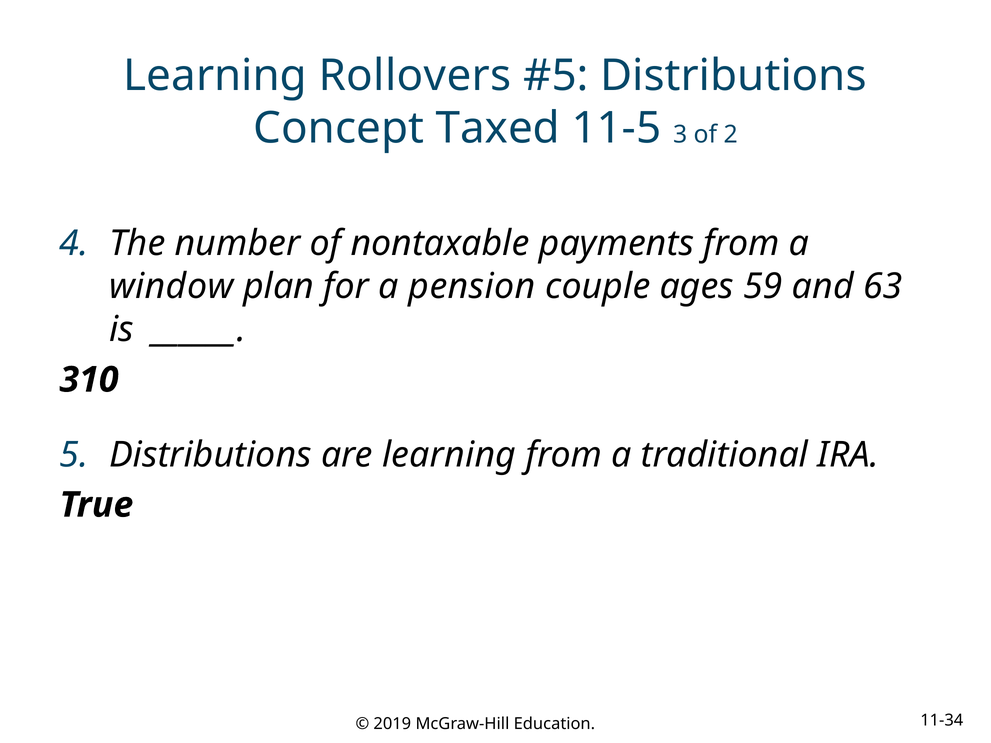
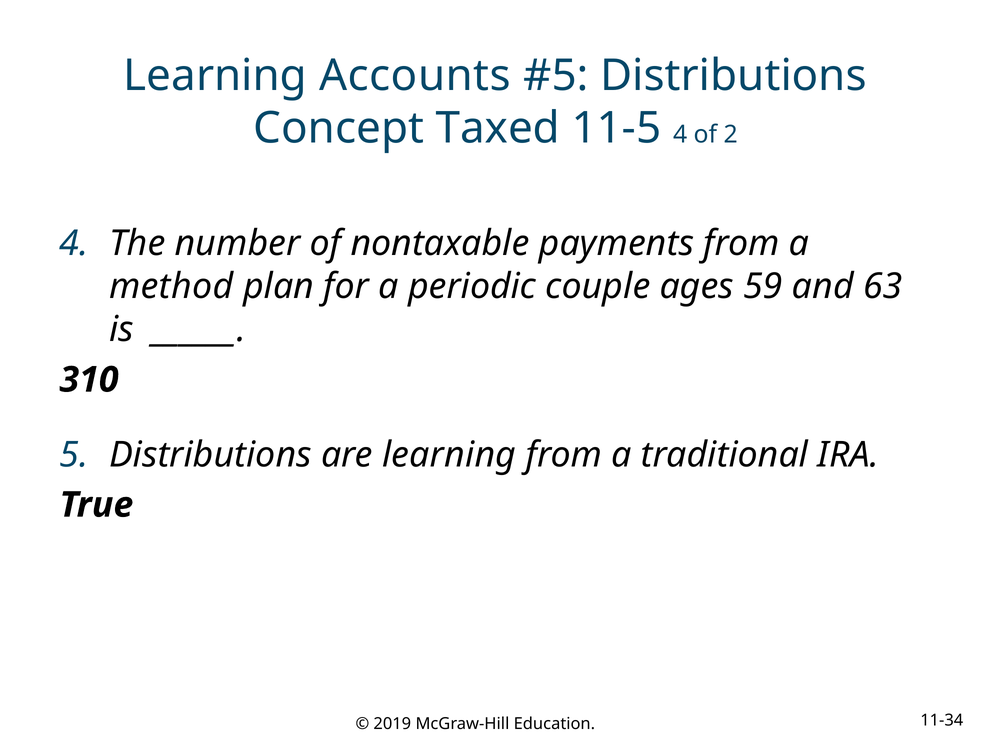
Rollovers: Rollovers -> Accounts
11-5 3: 3 -> 4
window: window -> method
pension: pension -> periodic
